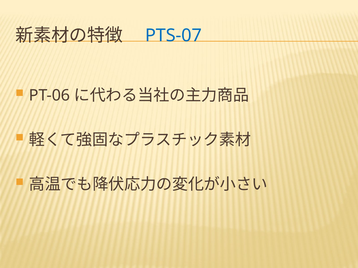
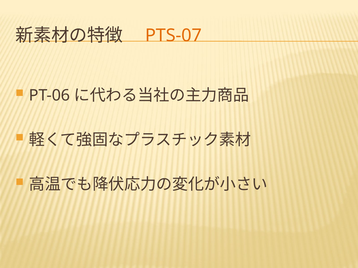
PTS-07 colour: blue -> orange
